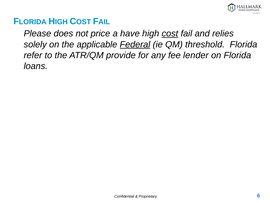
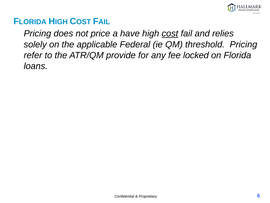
Please at (37, 34): Please -> Pricing
Federal underline: present -> none
threshold Florida: Florida -> Pricing
lender: lender -> locked
